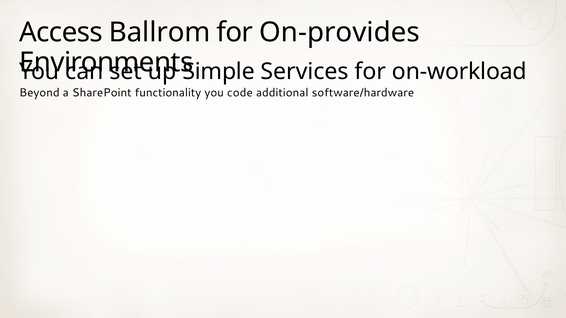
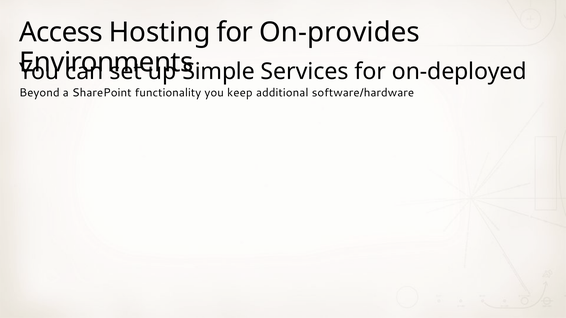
Ballrom: Ballrom -> Hosting
on-workload: on-workload -> on-deployed
code: code -> keep
